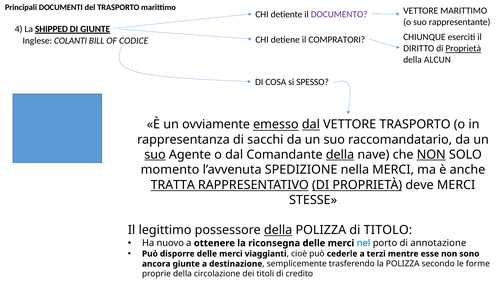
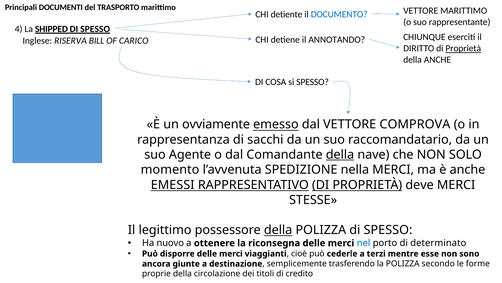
DOCUMENTO colour: purple -> blue
GIUNTE at (95, 29): GIUNTE -> SPESSO
COMPRATORI: COMPRATORI -> ANNOTANDO
COLANTI: COLANTI -> RISERVA
CODICE: CODICE -> CARICO
della ALCUN: ALCUN -> ANCHE
dal at (311, 124) underline: present -> none
VETTORE TRASPORTO: TRASPORTO -> COMPROVA
suo at (155, 154) underline: present -> none
NON at (431, 154) underline: present -> none
TRATTA: TRATTA -> EMESSI
POLIZZA di TITOLO: TITOLO -> SPESSO
annotazione: annotazione -> determinato
